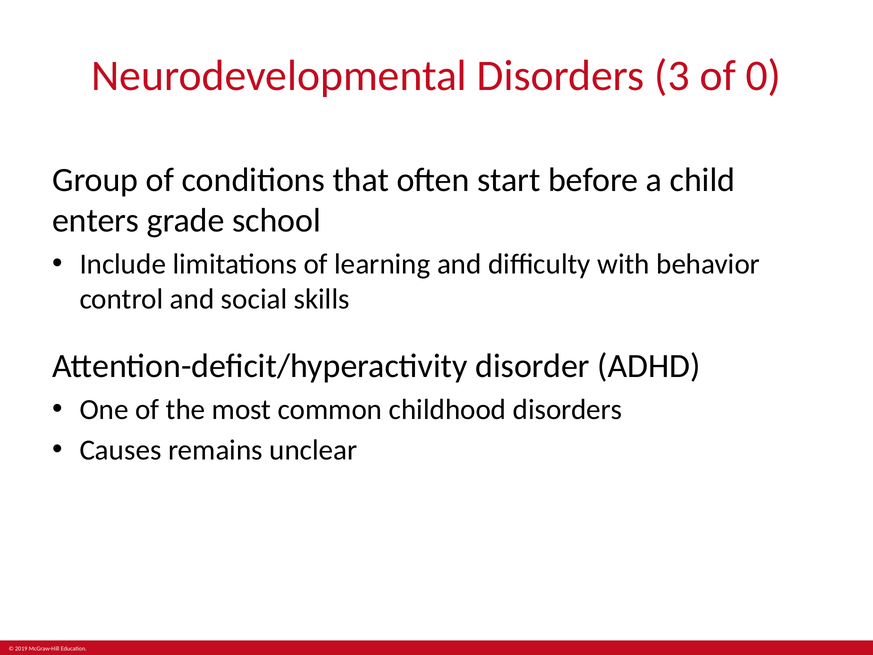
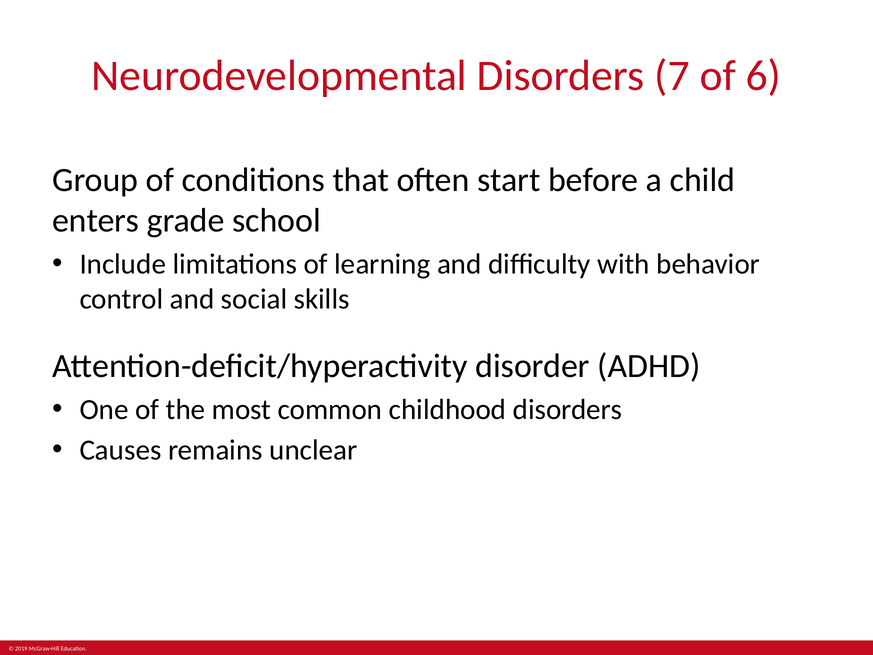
3: 3 -> 7
0: 0 -> 6
